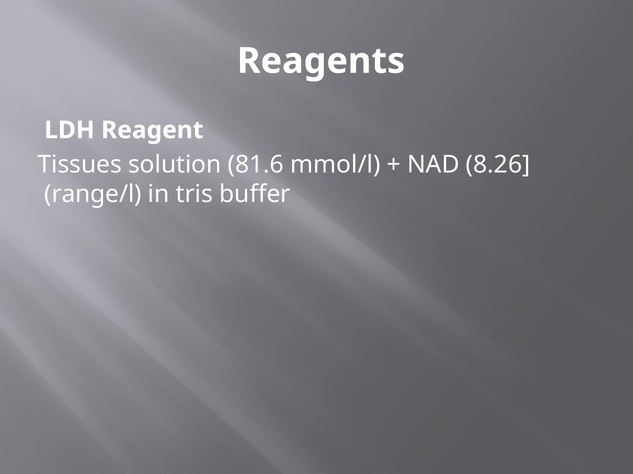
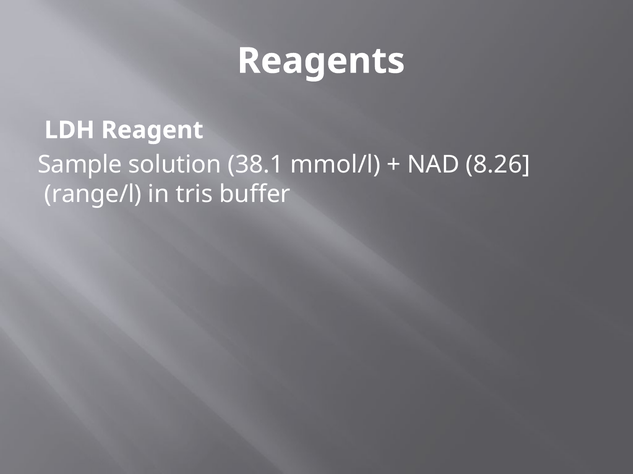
Tissues: Tissues -> Sample
81.6: 81.6 -> 38.1
